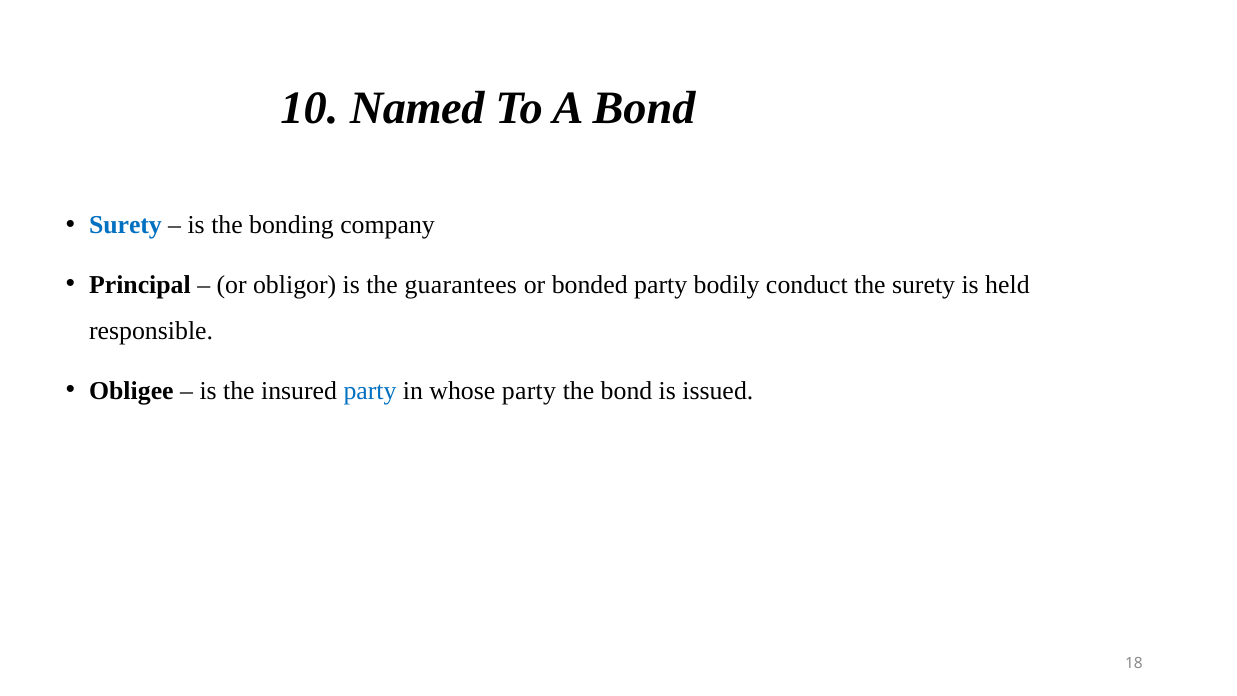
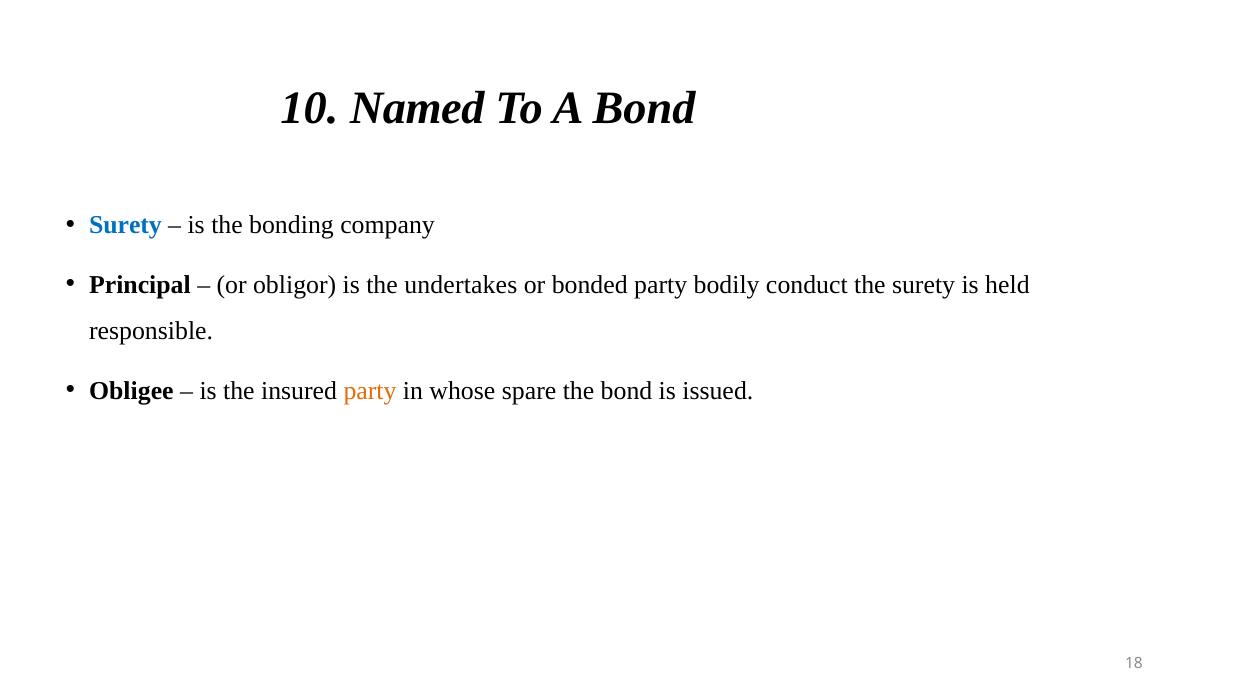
guarantees: guarantees -> undertakes
party at (370, 391) colour: blue -> orange
whose party: party -> spare
